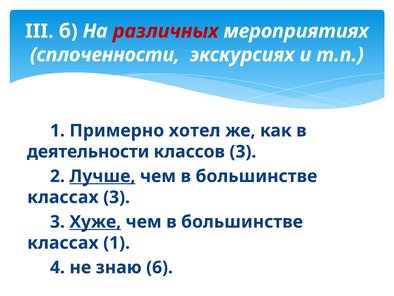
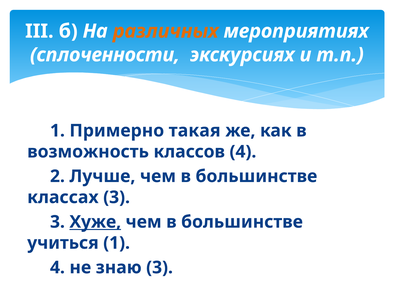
различных colour: red -> orange
хотел: хотел -> такая
деятельности: деятельности -> возможность
классов 3: 3 -> 4
Лучше underline: present -> none
классах at (63, 243): классах -> учиться
знаю 6: 6 -> 3
